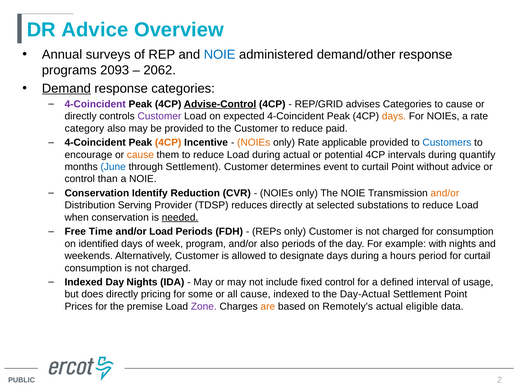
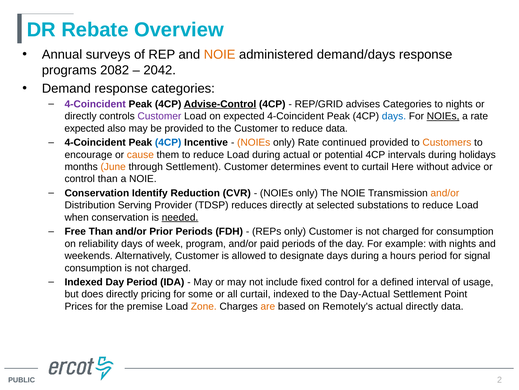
DR Advice: Advice -> Rebate
NOIE at (220, 55) colour: blue -> orange
demand/other: demand/other -> demand/days
2093: 2093 -> 2082
2062: 2062 -> 2042
Demand underline: present -> none
to cause: cause -> nights
days at (394, 116) colour: orange -> blue
NOIEs at (443, 116) underline: none -> present
category at (84, 128): category -> expected
reduce paid: paid -> data
4CP at (168, 142) colour: orange -> blue
applicable: applicable -> continued
Customers colour: blue -> orange
quantify: quantify -> holidays
June colour: blue -> orange
curtail Point: Point -> Here
Free Time: Time -> Than
and/or Load: Load -> Prior
identified: identified -> reliability
and/or also: also -> paid
for curtail: curtail -> signal
Day Nights: Nights -> Period
all cause: cause -> curtail
Zone colour: purple -> orange
actual eligible: eligible -> directly
